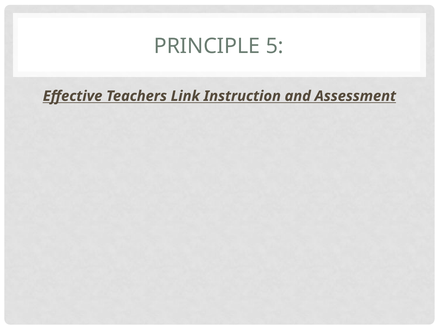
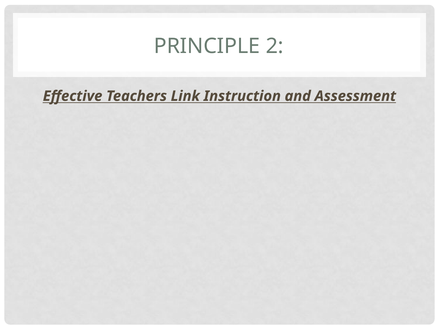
5: 5 -> 2
